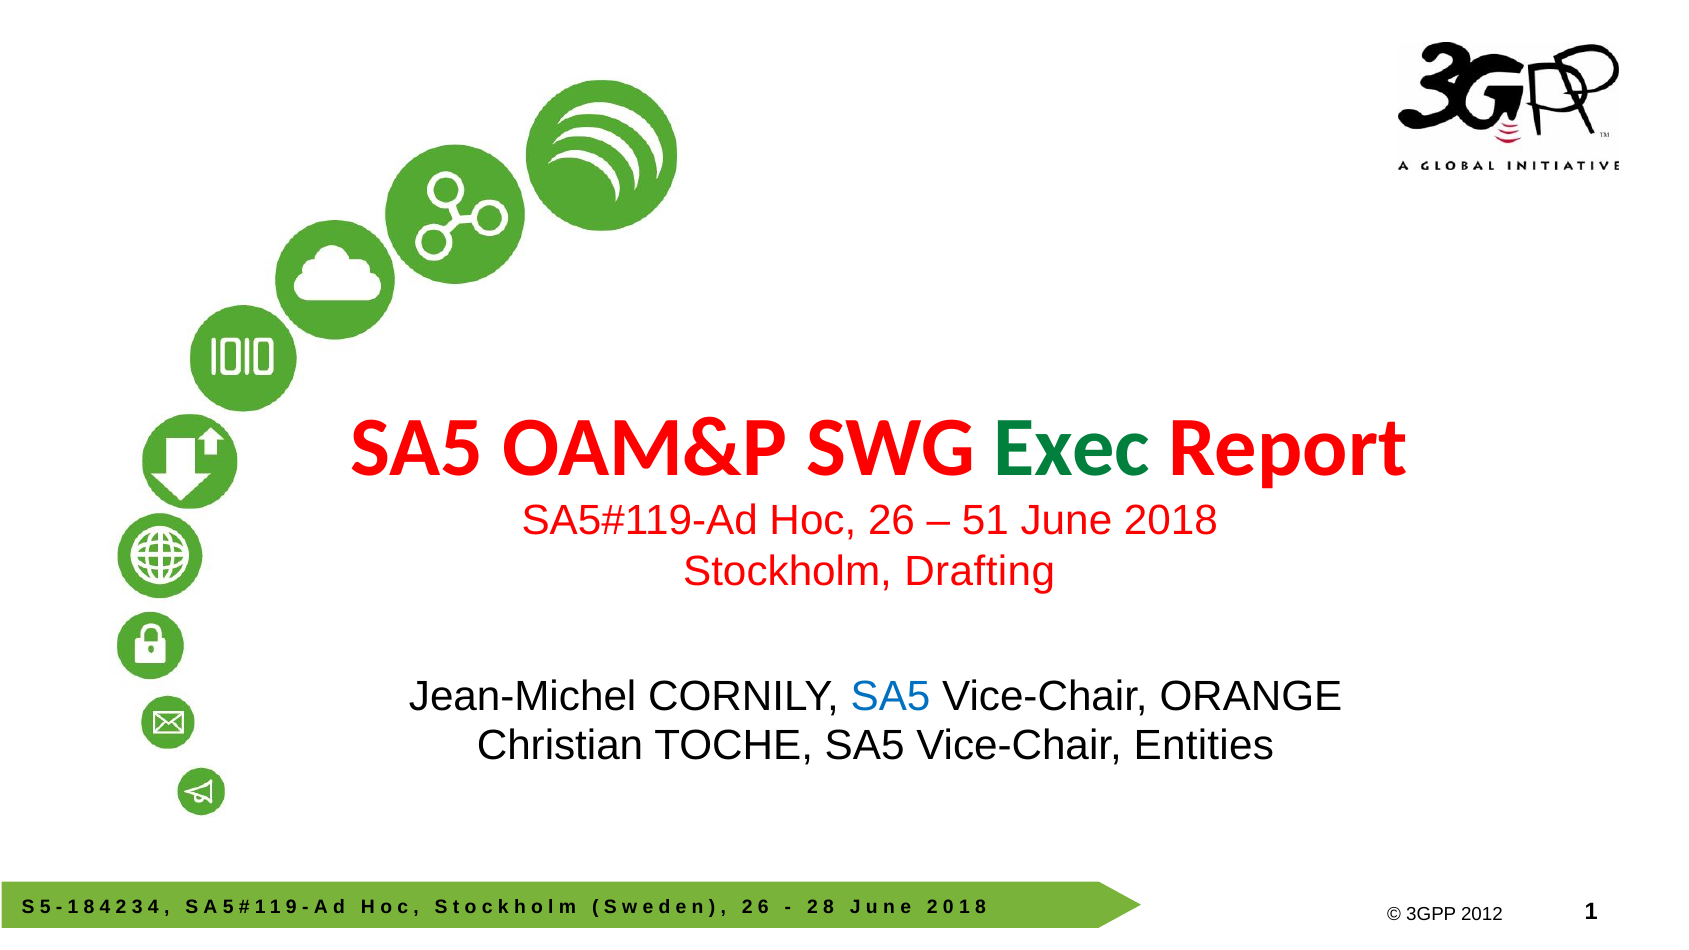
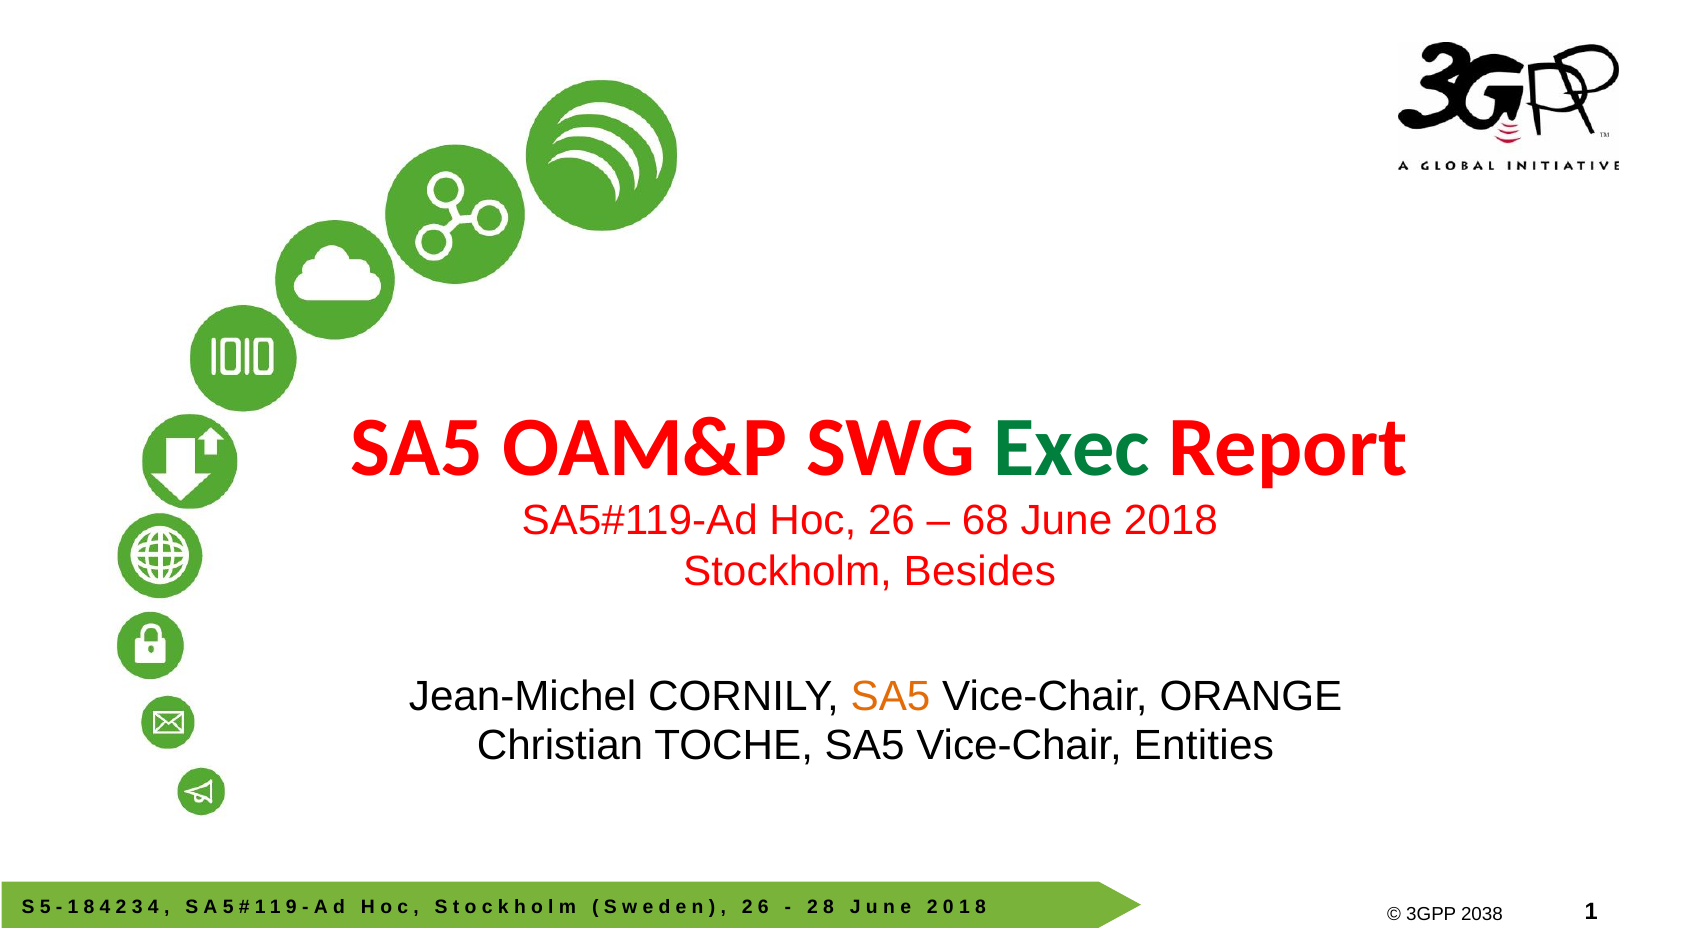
51: 51 -> 68
Drafting: Drafting -> Besides
SA5 at (891, 696) colour: blue -> orange
2012 at (1482, 914): 2012 -> 2038
